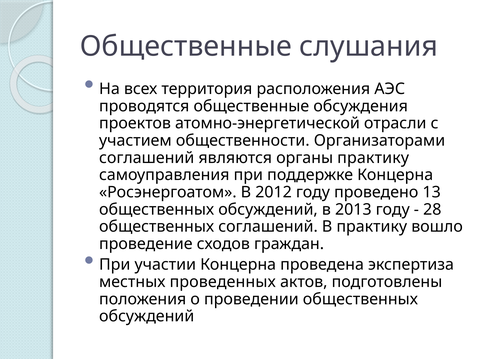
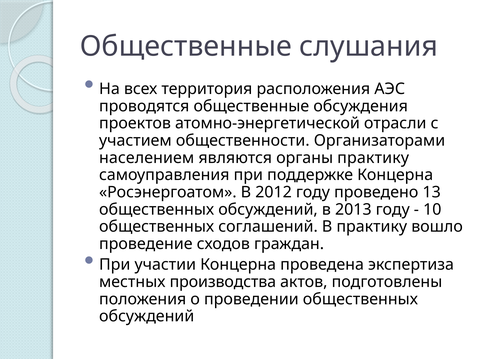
соглашений at (147, 158): соглашений -> населением
28: 28 -> 10
проведенных: проведенных -> производства
